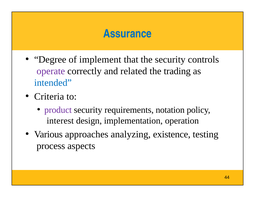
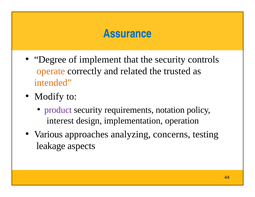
operate colour: purple -> orange
trading: trading -> trusted
intended colour: blue -> orange
Criteria: Criteria -> Modify
existence: existence -> concerns
process: process -> leakage
